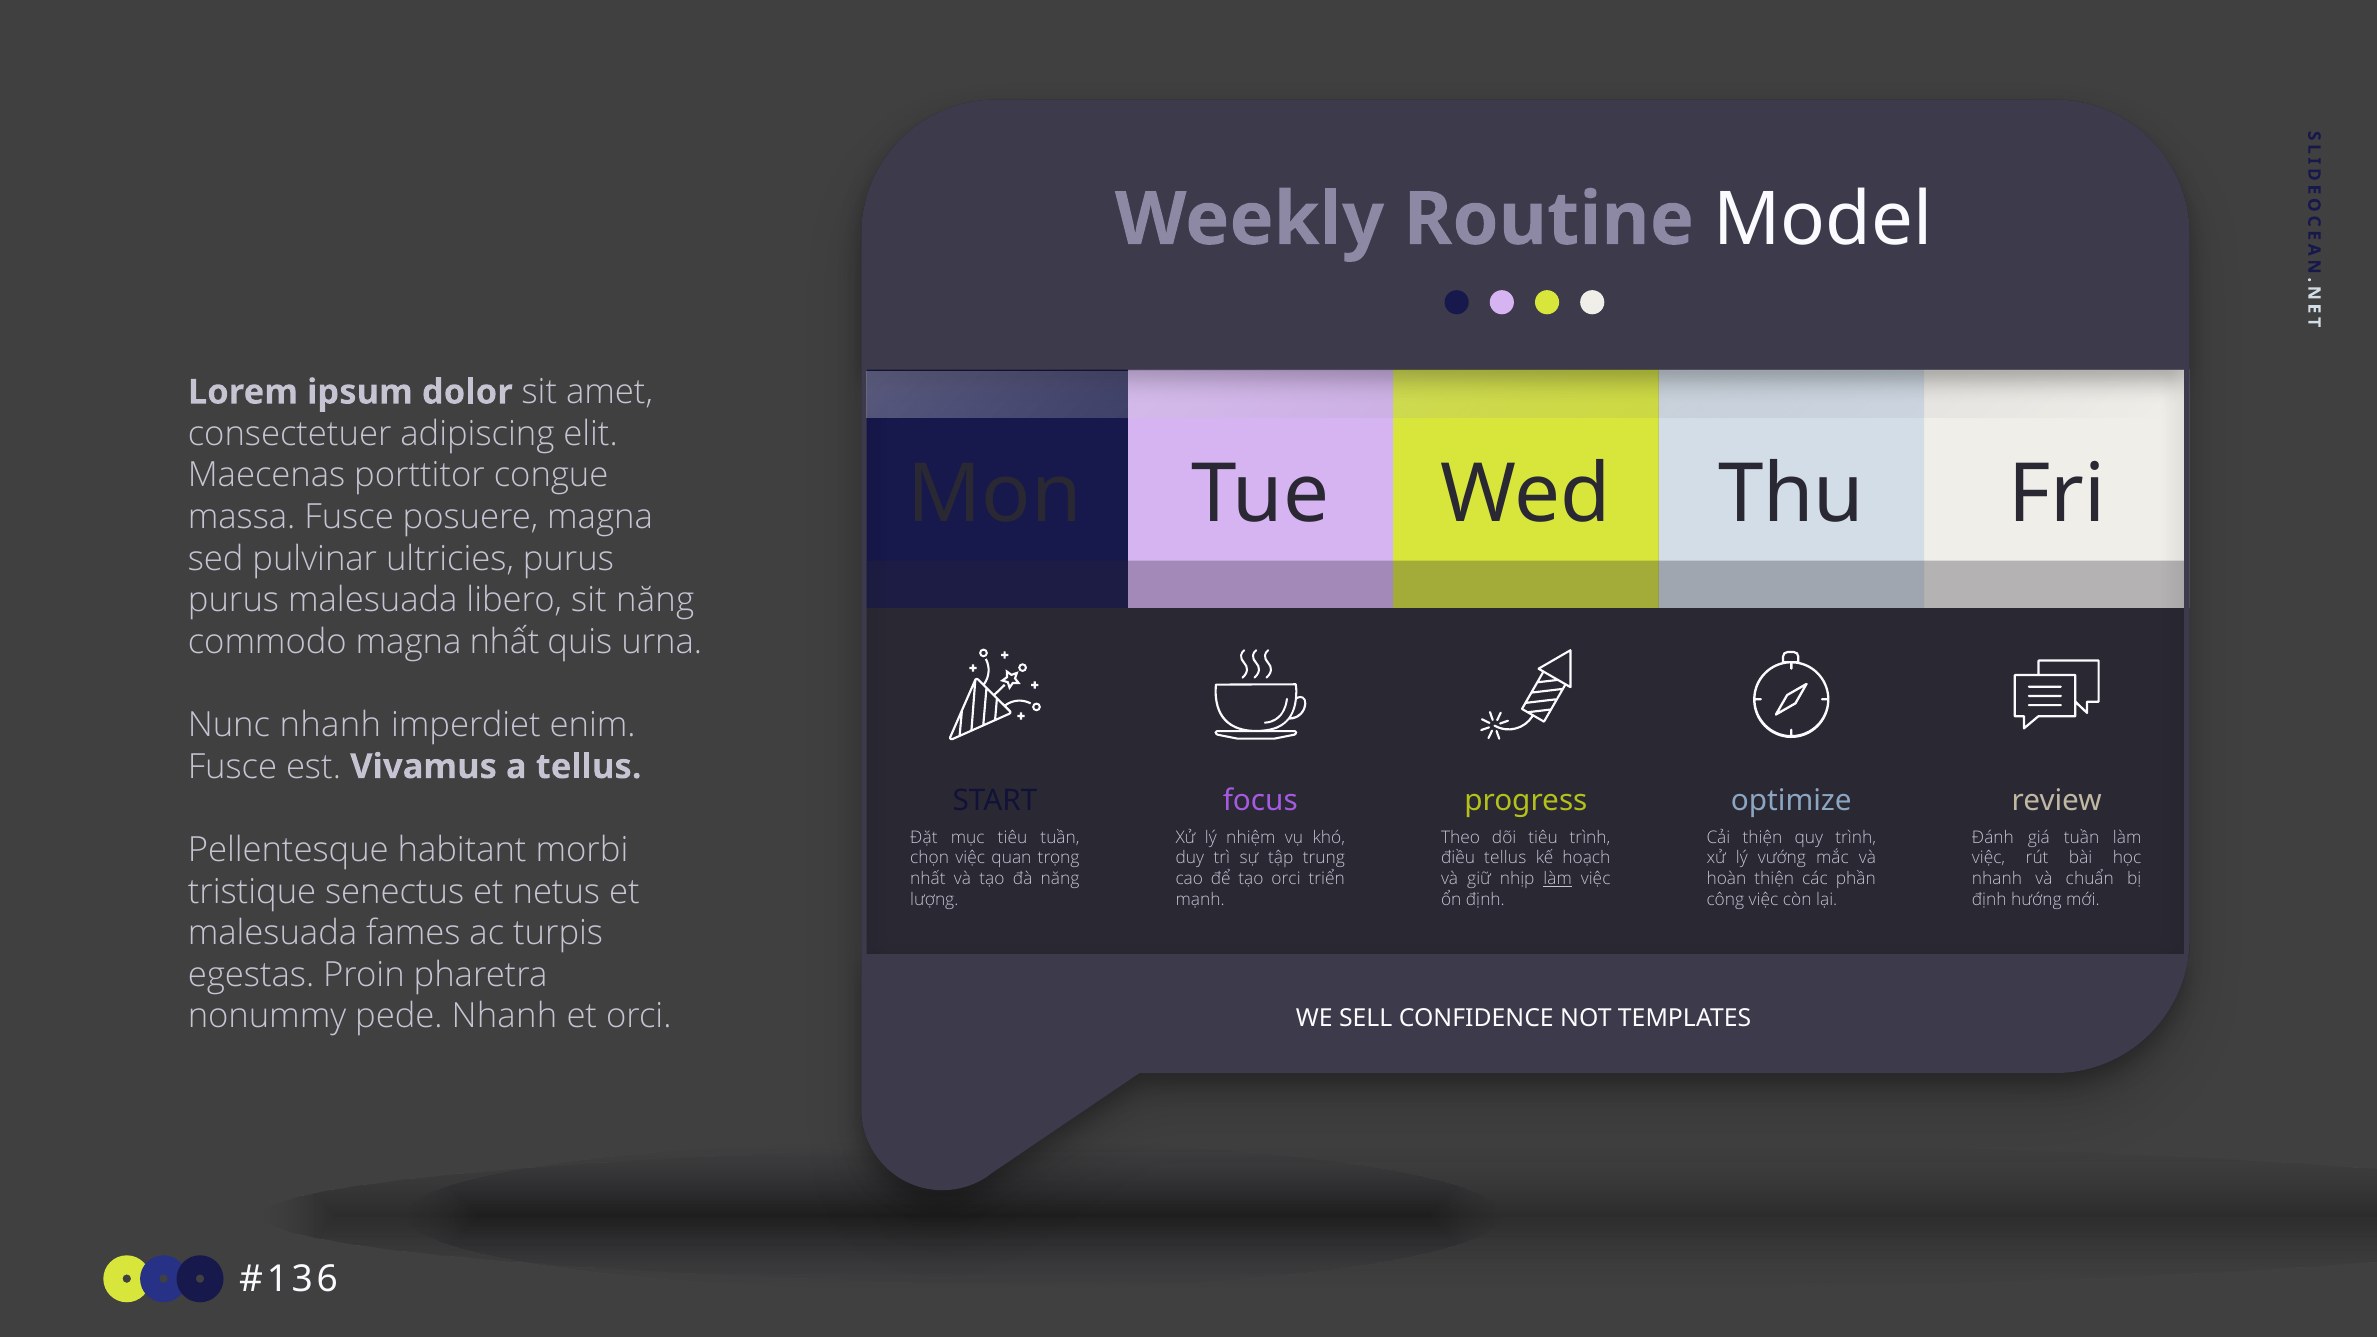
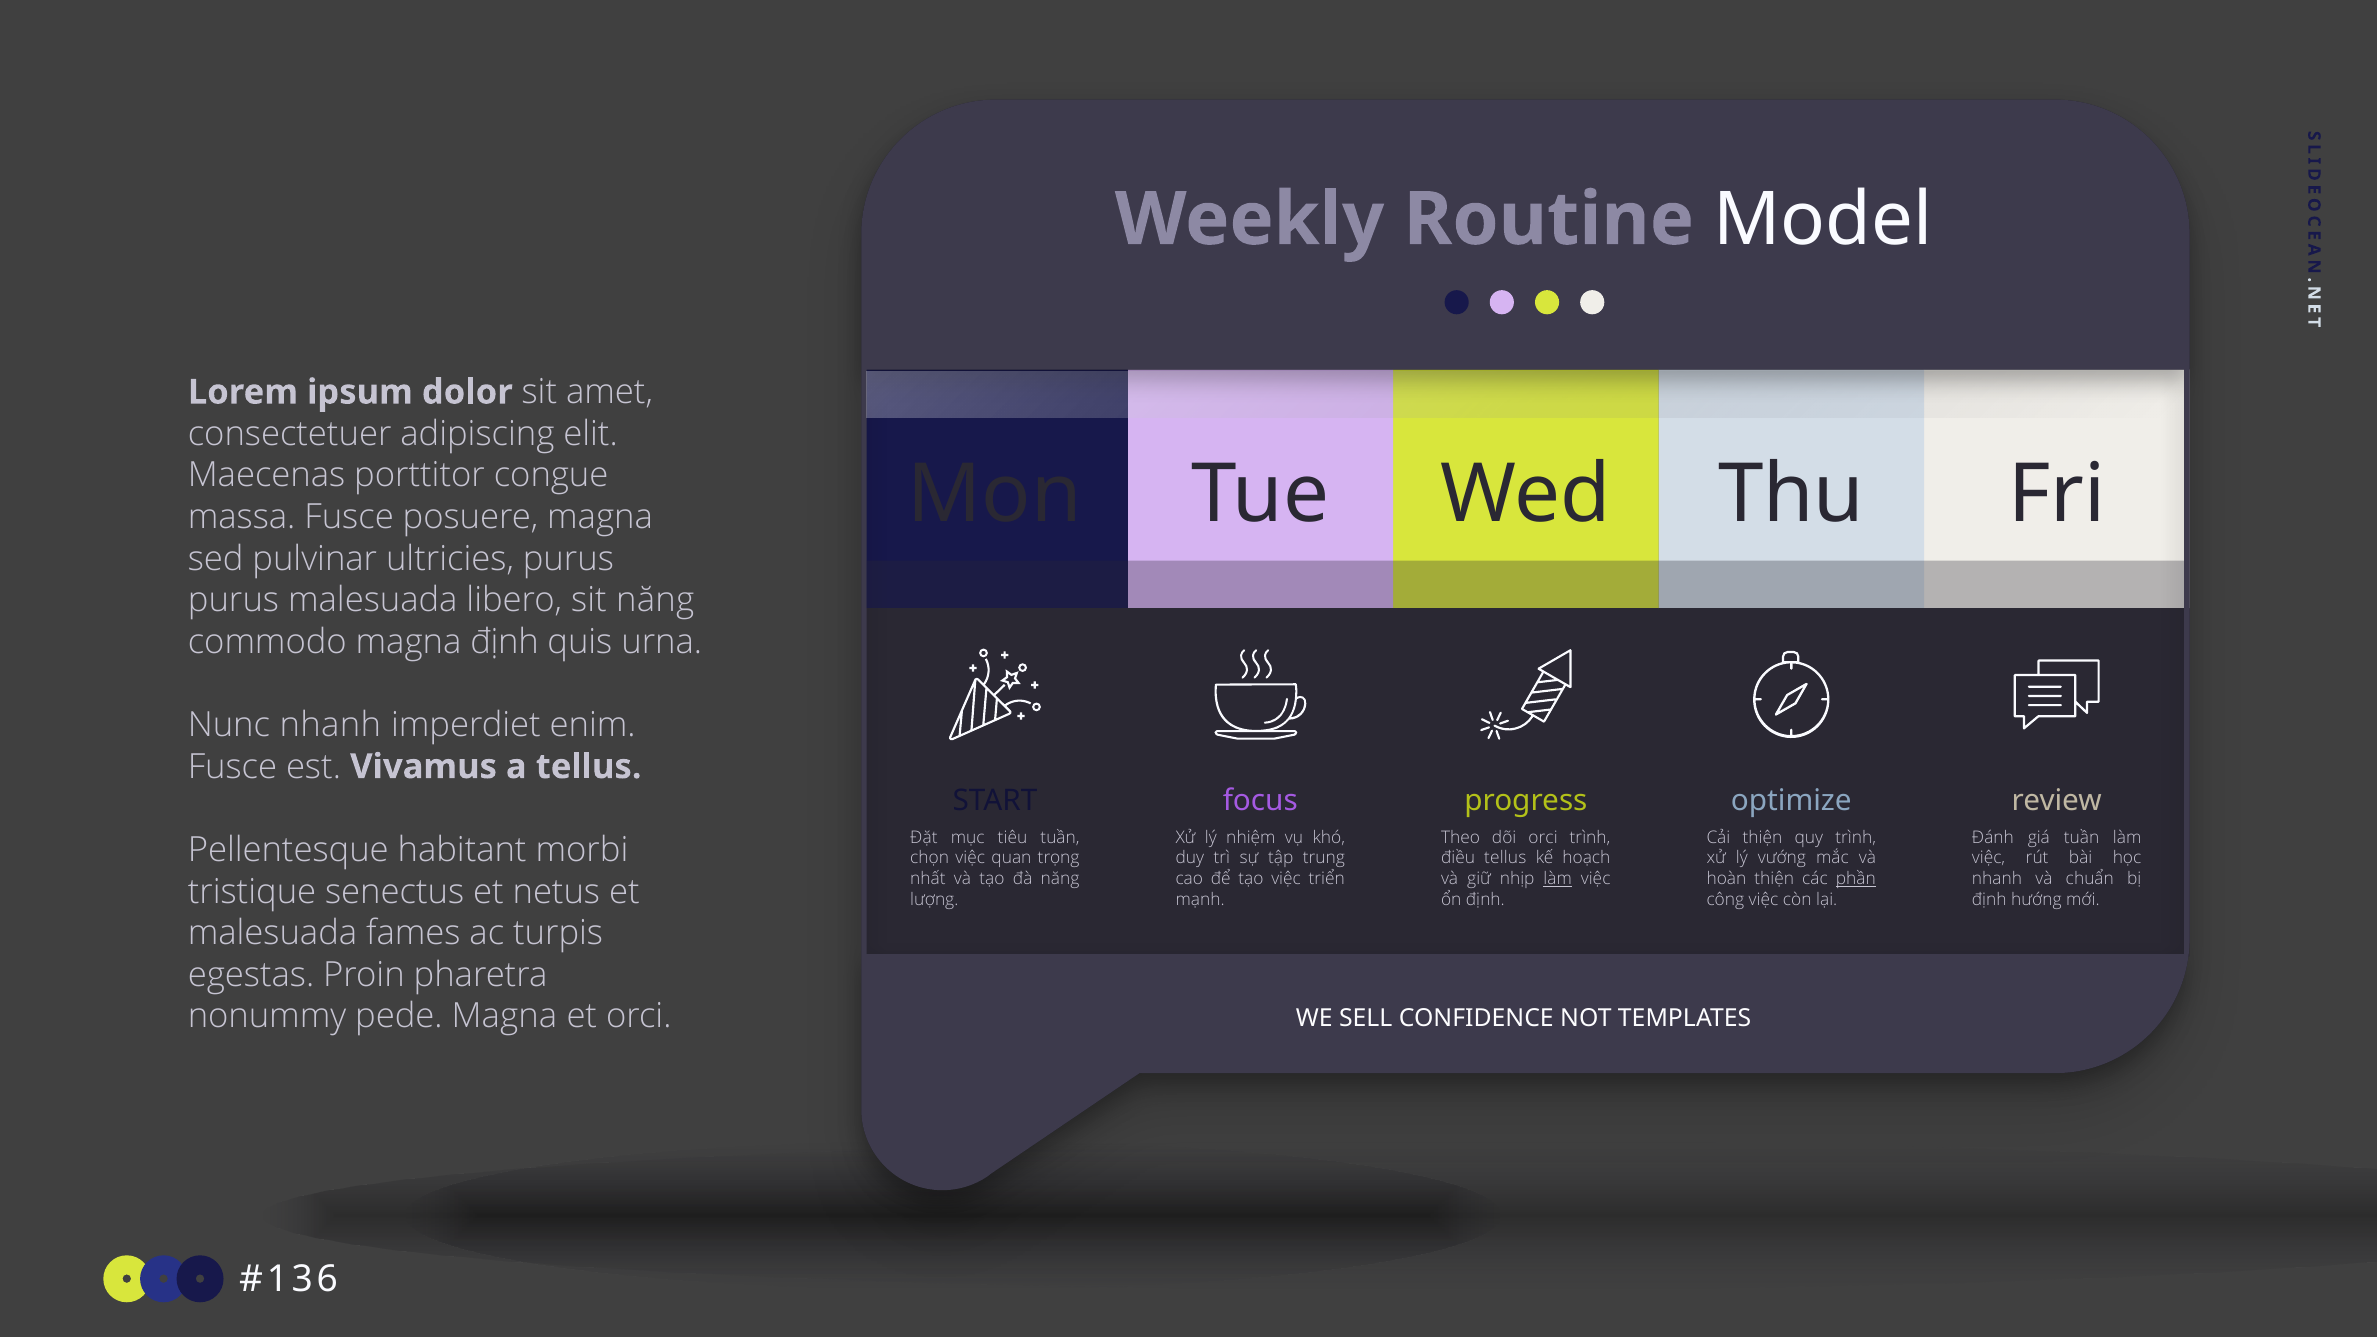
magna nhất: nhất -> định
dõi tiêu: tiêu -> orci
tạo orci: orci -> việc
phần underline: none -> present
pede Nhanh: Nhanh -> Magna
